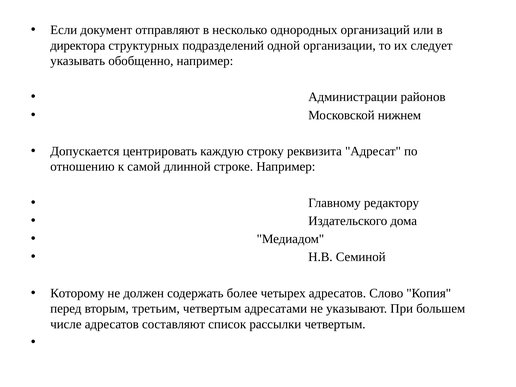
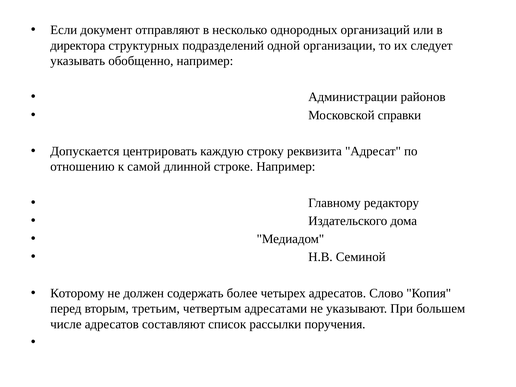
нижнем: нижнем -> справки
рассылки четвертым: четвертым -> поручения
